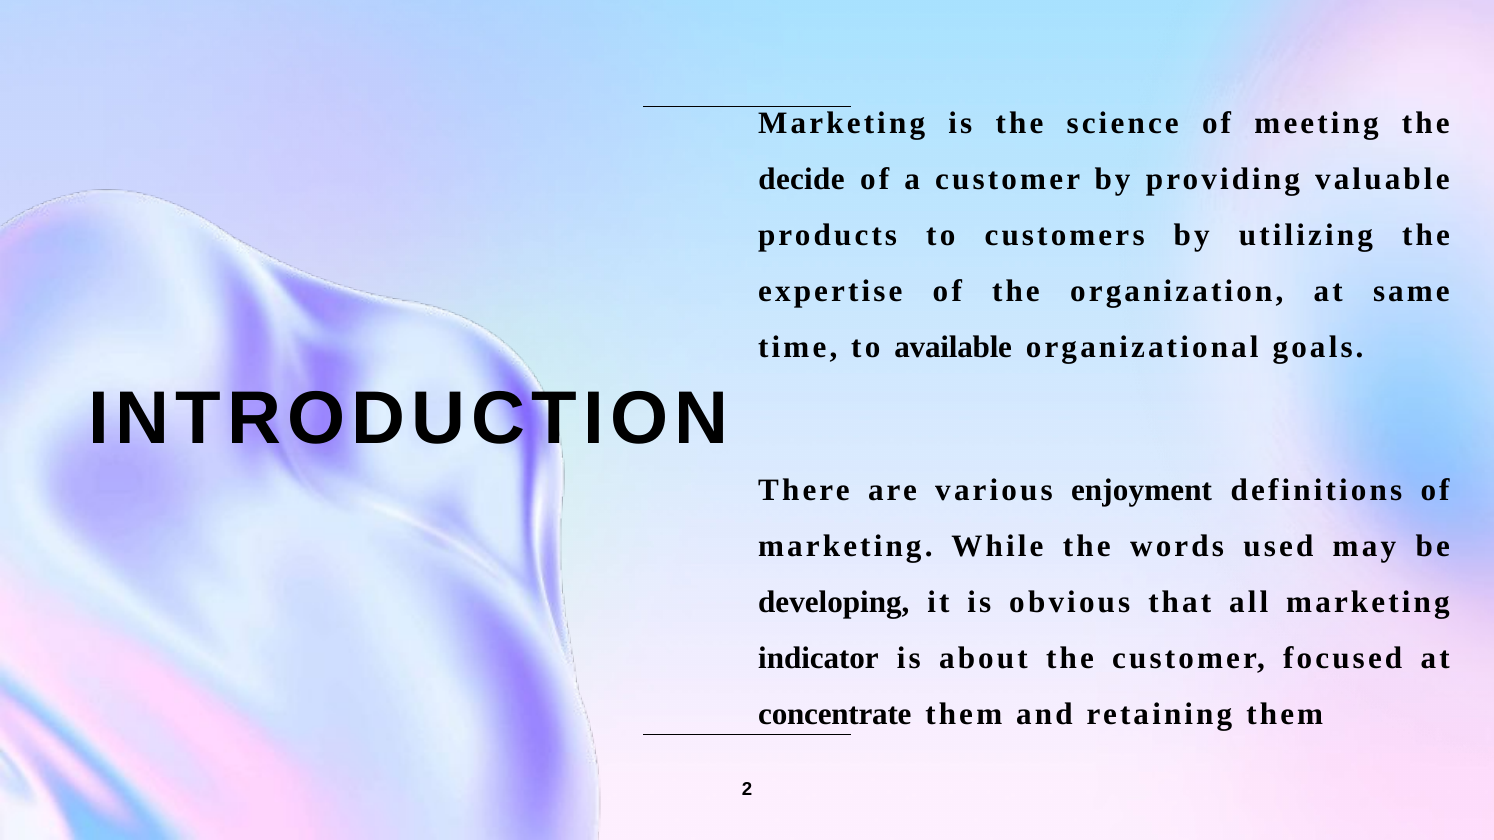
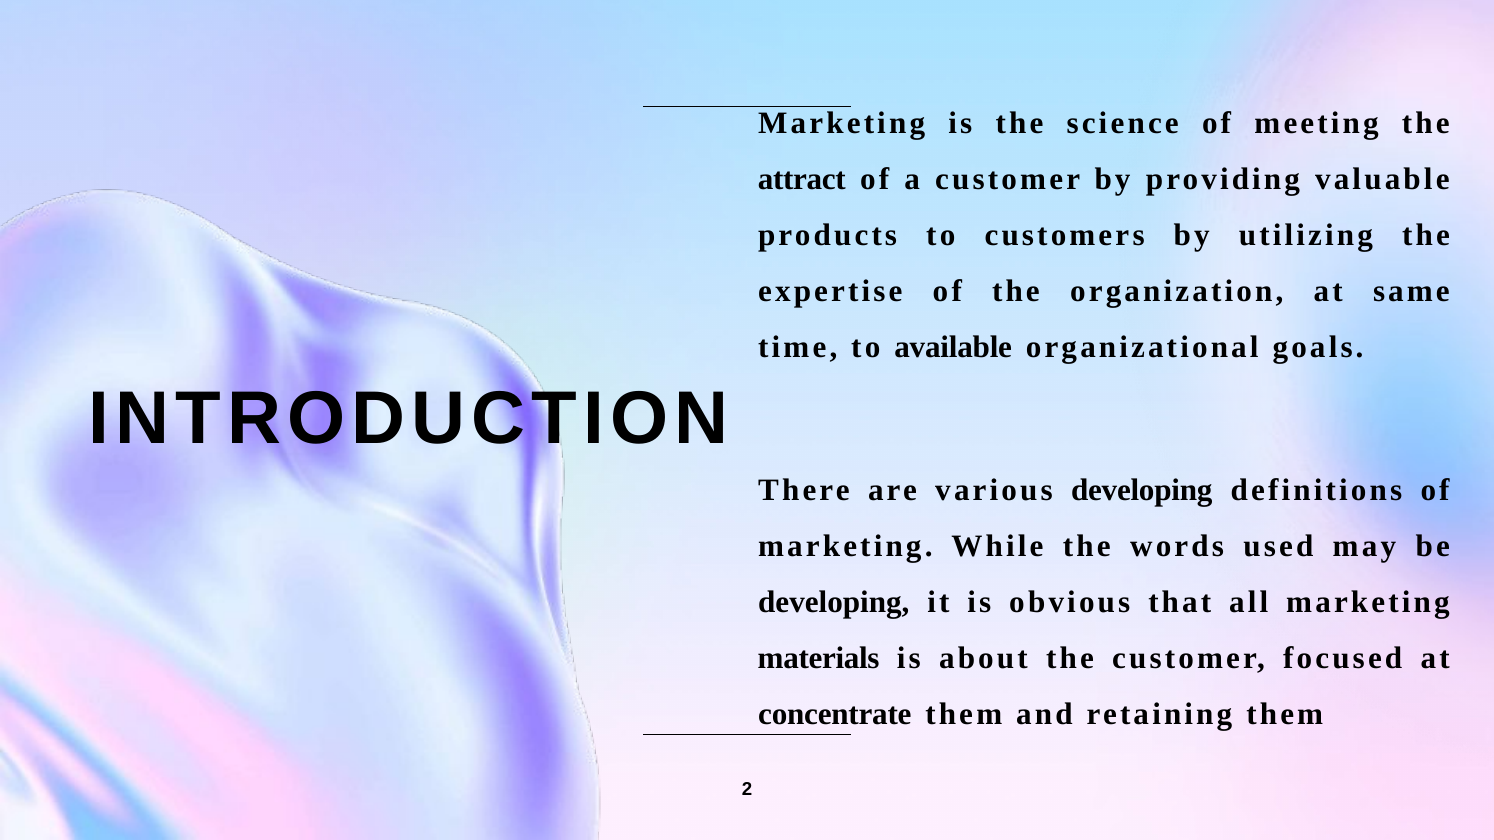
decide: decide -> attract
various enjoyment: enjoyment -> developing
indicator: indicator -> materials
